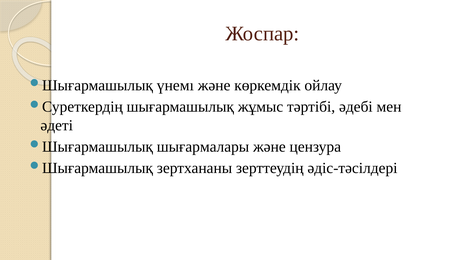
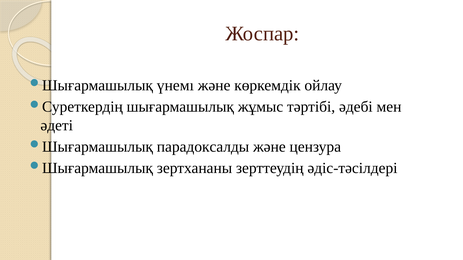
шығармалары: шығармалары -> парадоксалды
